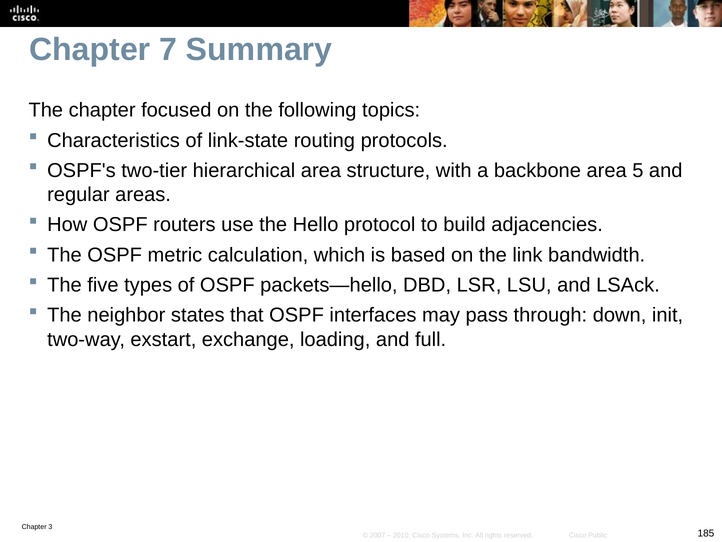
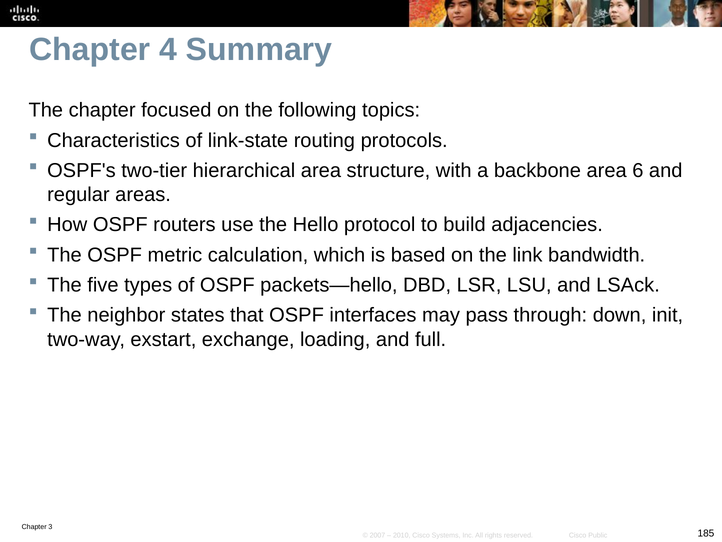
7: 7 -> 4
5: 5 -> 6
